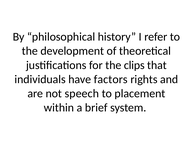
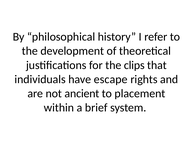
factors: factors -> escape
speech: speech -> ancient
